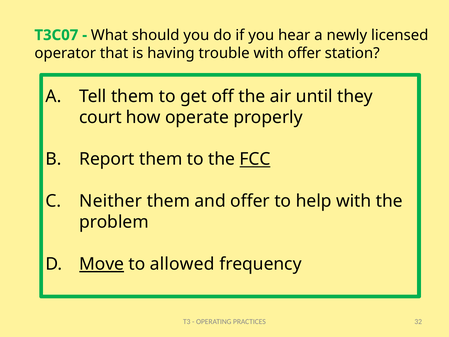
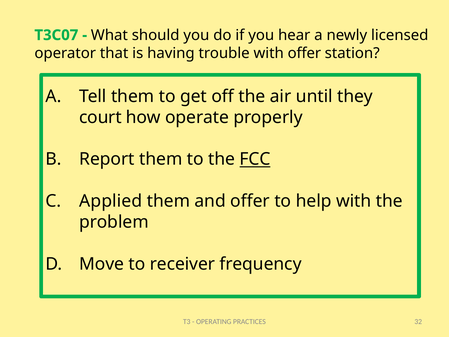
Neither: Neither -> Applied
Move underline: present -> none
allowed: allowed -> receiver
